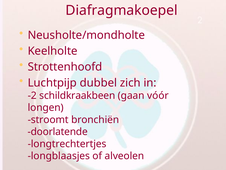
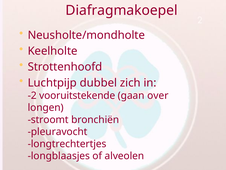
schildkraakbeen: schildkraakbeen -> vooruitstekende
vóór: vóór -> over
doorlatende: doorlatende -> pleuravocht
